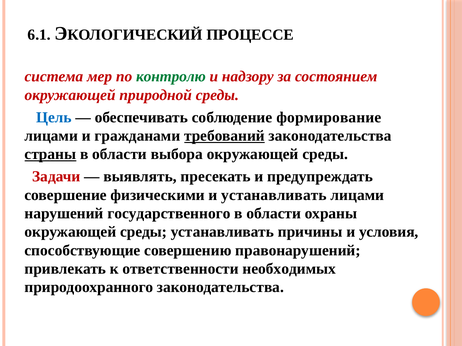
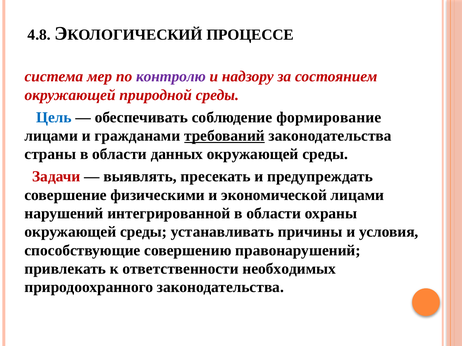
6.1: 6.1 -> 4.8
контролю colour: green -> purple
страны underline: present -> none
выбора: выбора -> данных
и устанавливать: устанавливать -> экономической
государственного: государственного -> интегрированной
